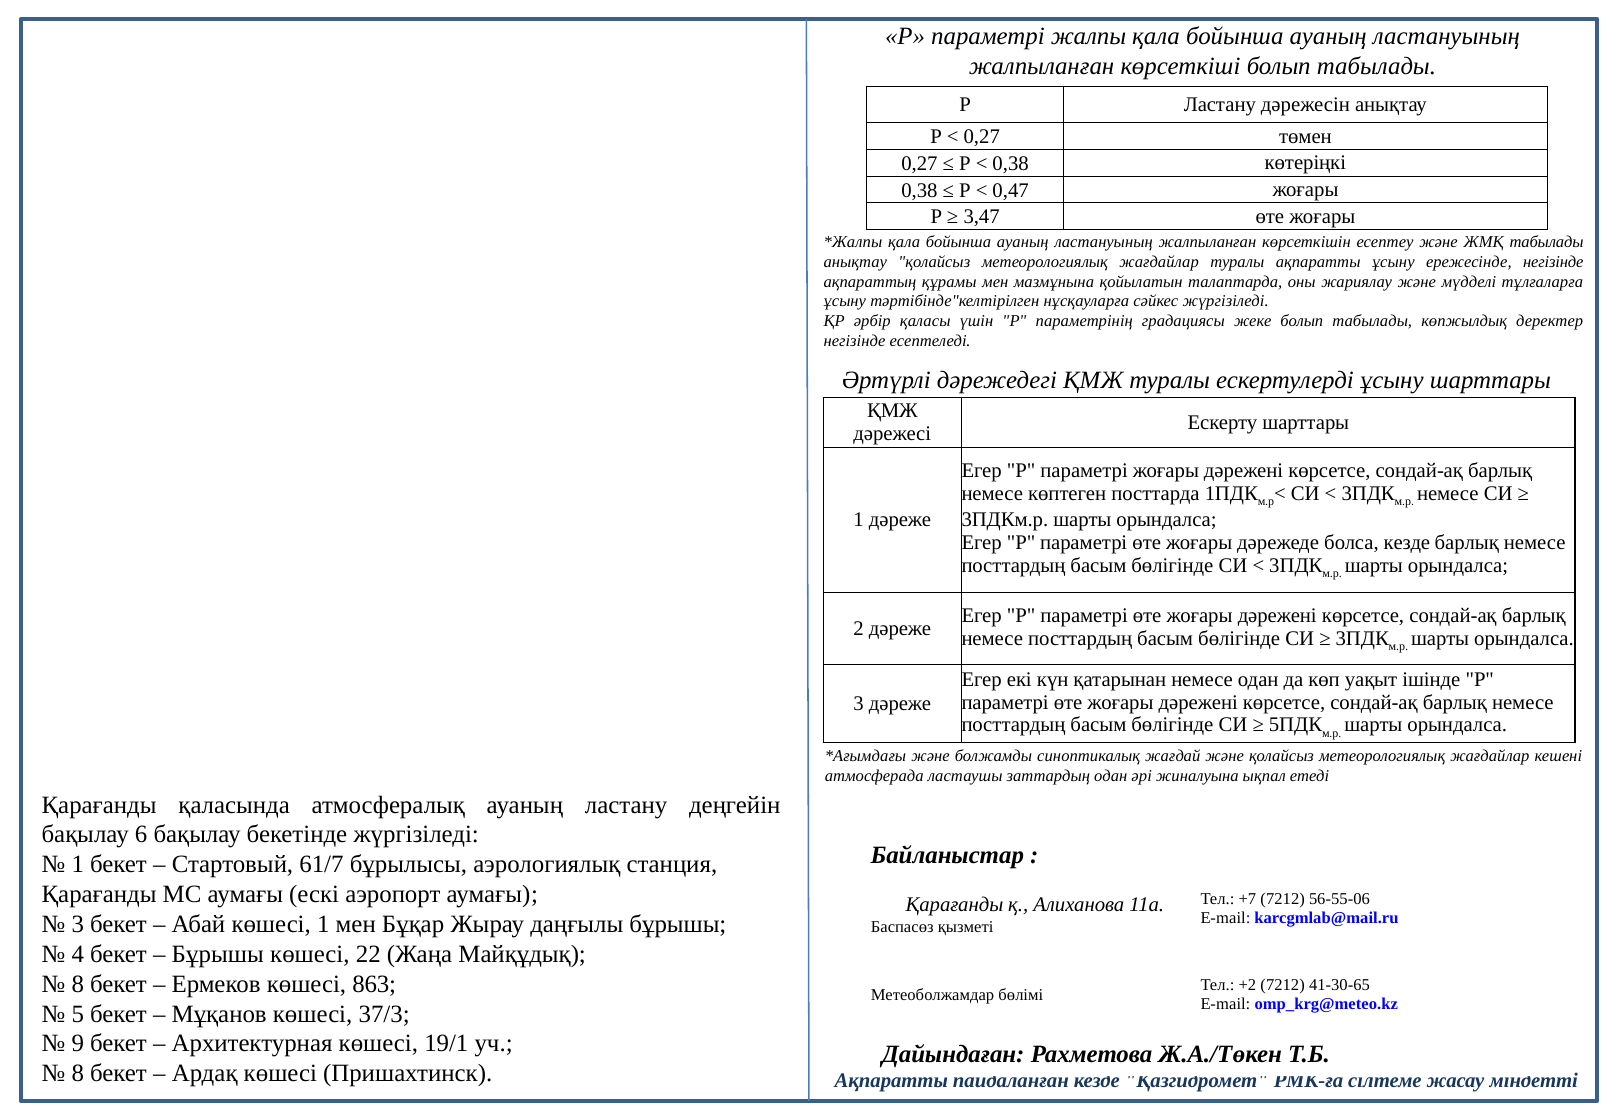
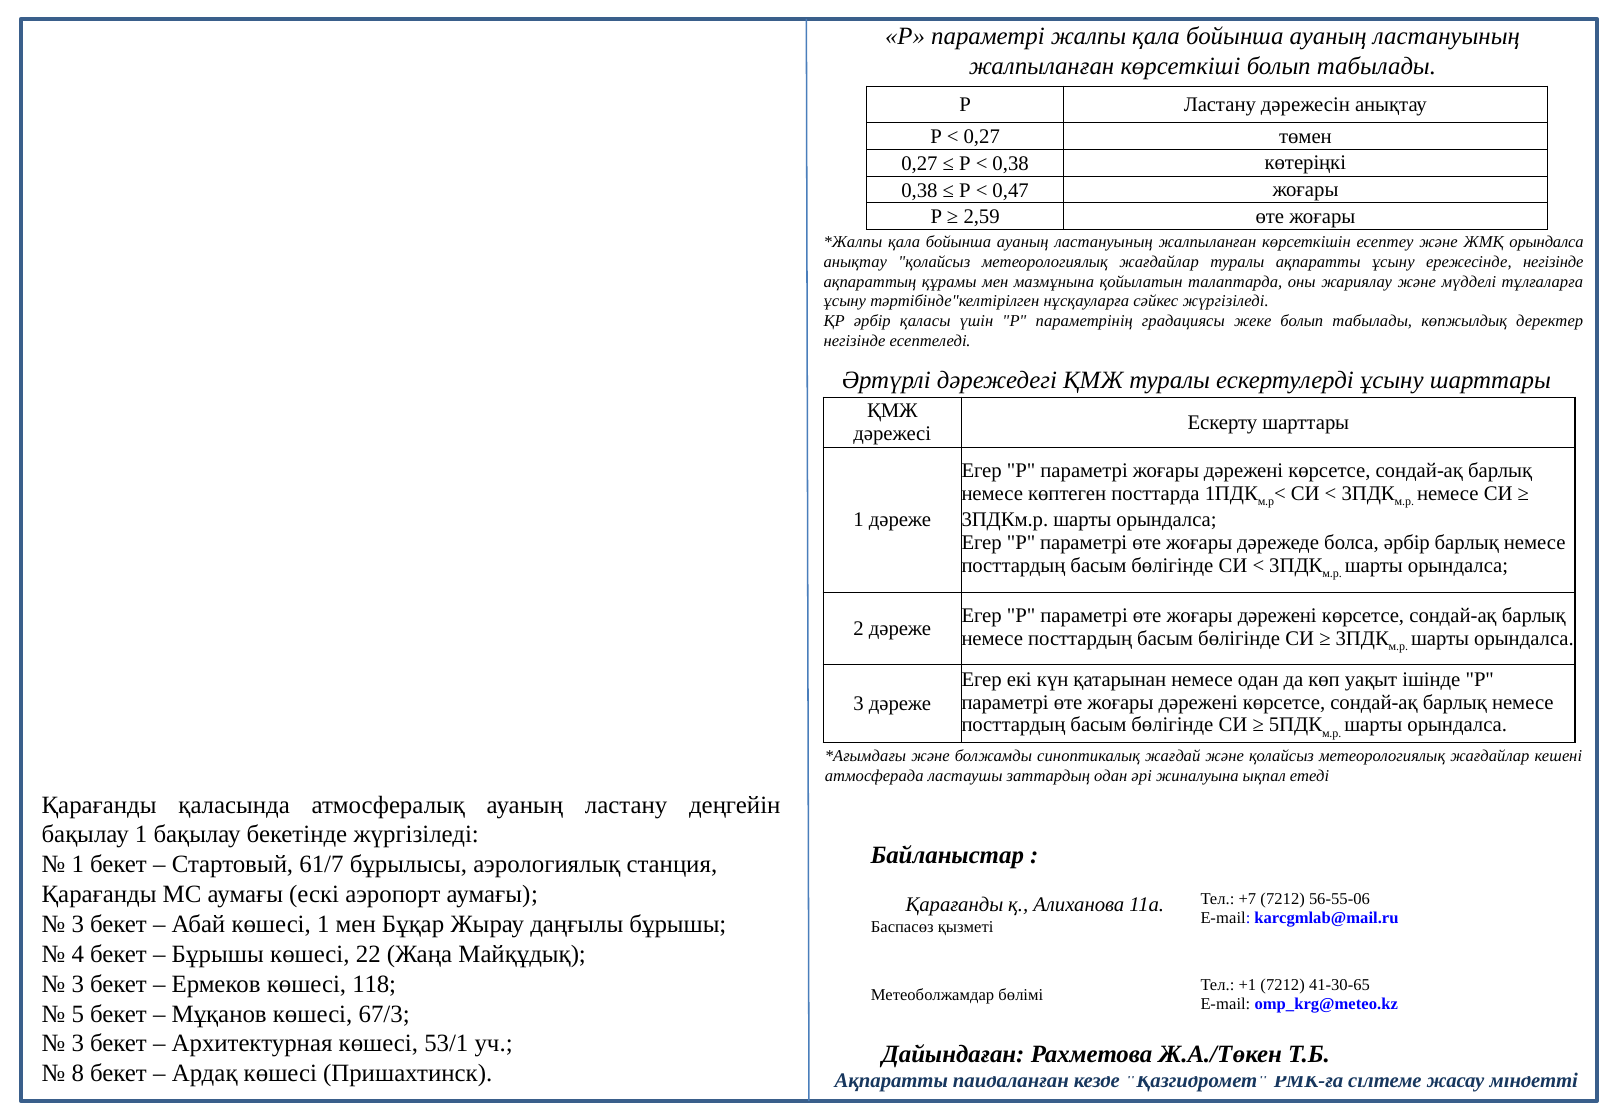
3,47: 3,47 -> 2,59
ЖМҚ табылады: табылады -> орындалса
болса кезде: кезде -> әрбір
бақылау 6: 6 -> 1
8 at (78, 984): 8 -> 3
863: 863 -> 118
+2: +2 -> +1
37/3: 37/3 -> 67/3
9 at (78, 1044): 9 -> 3
19/1: 19/1 -> 53/1
